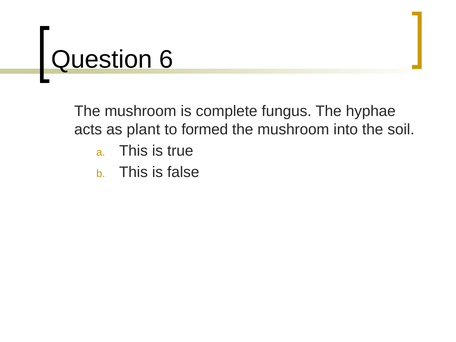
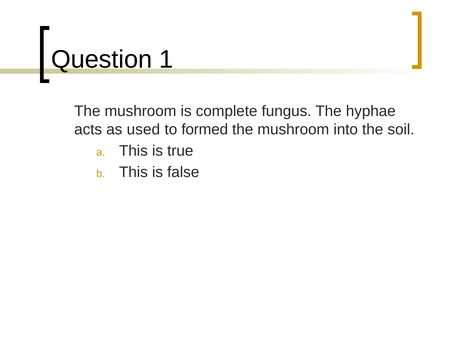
6: 6 -> 1
plant: plant -> used
